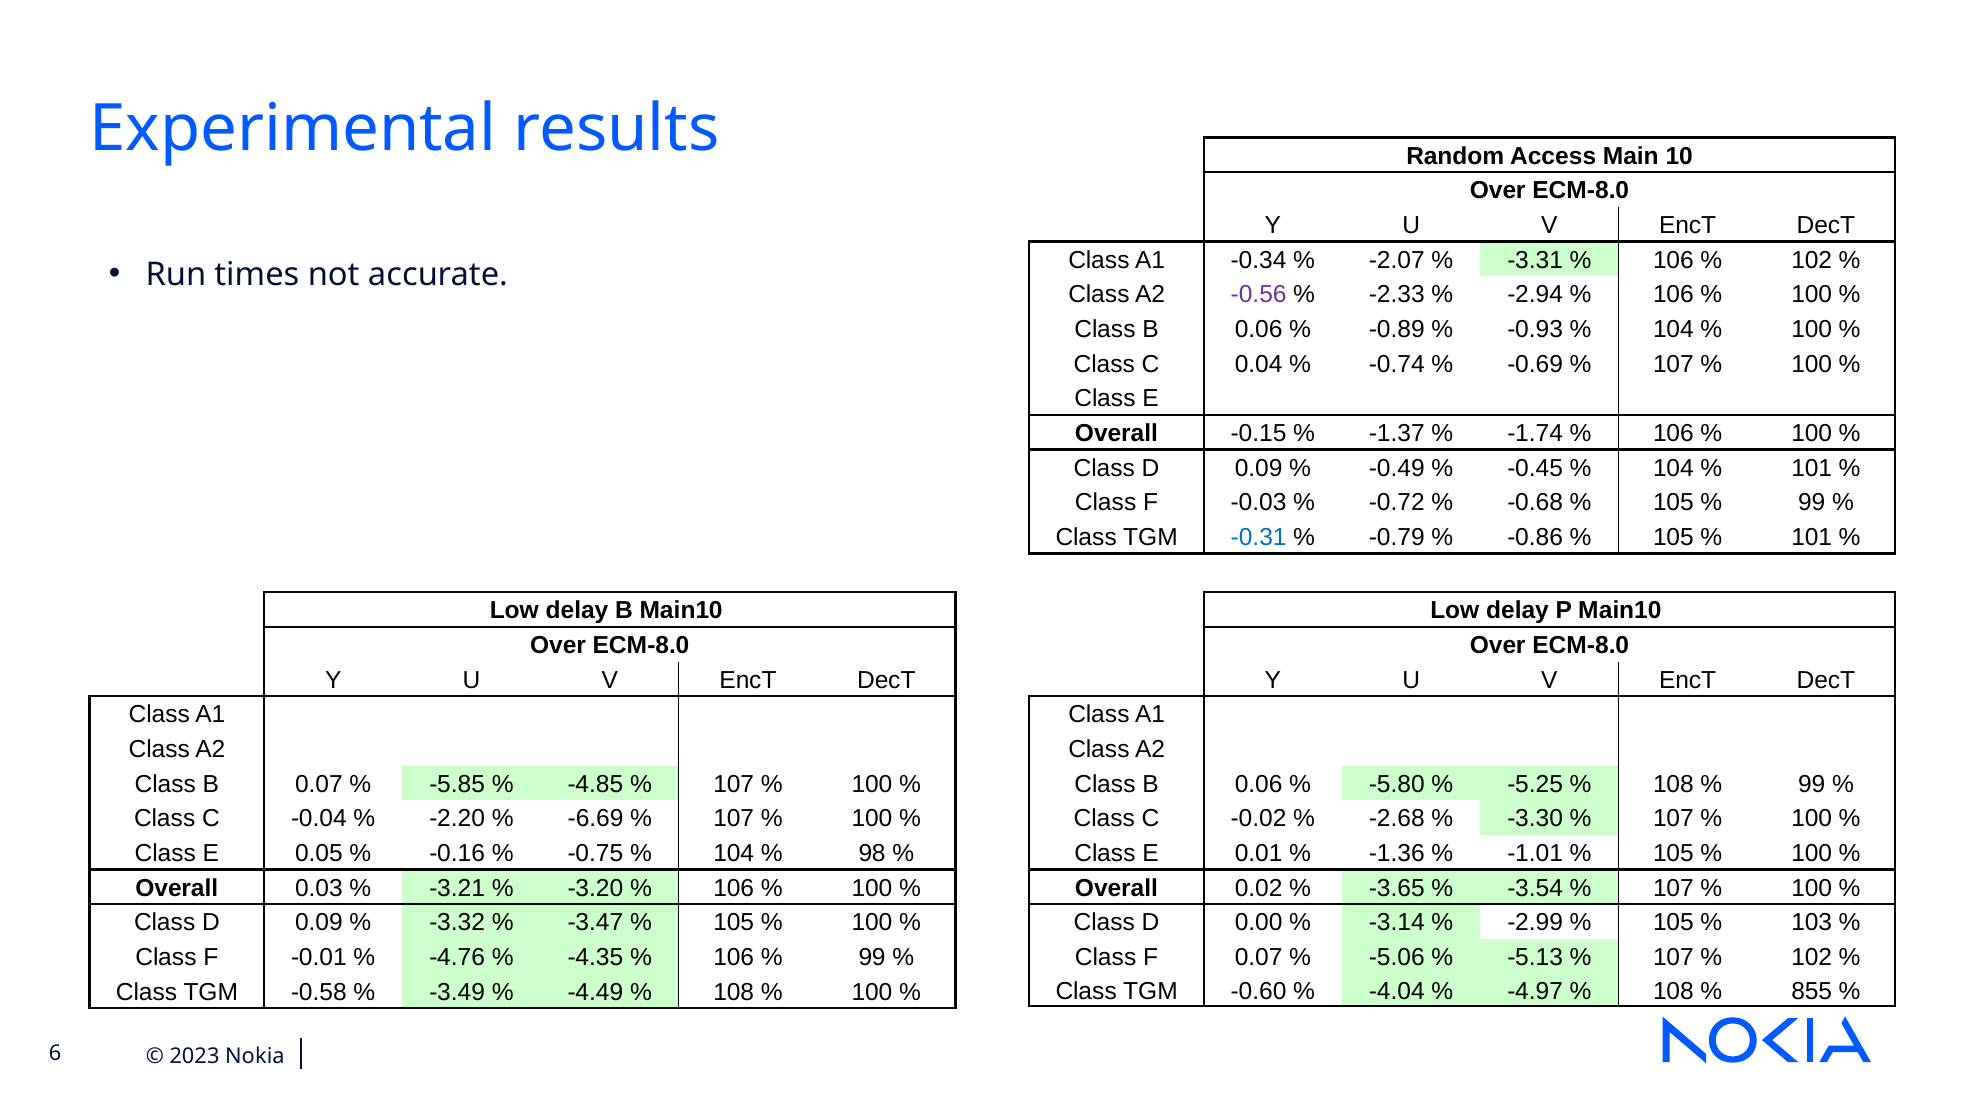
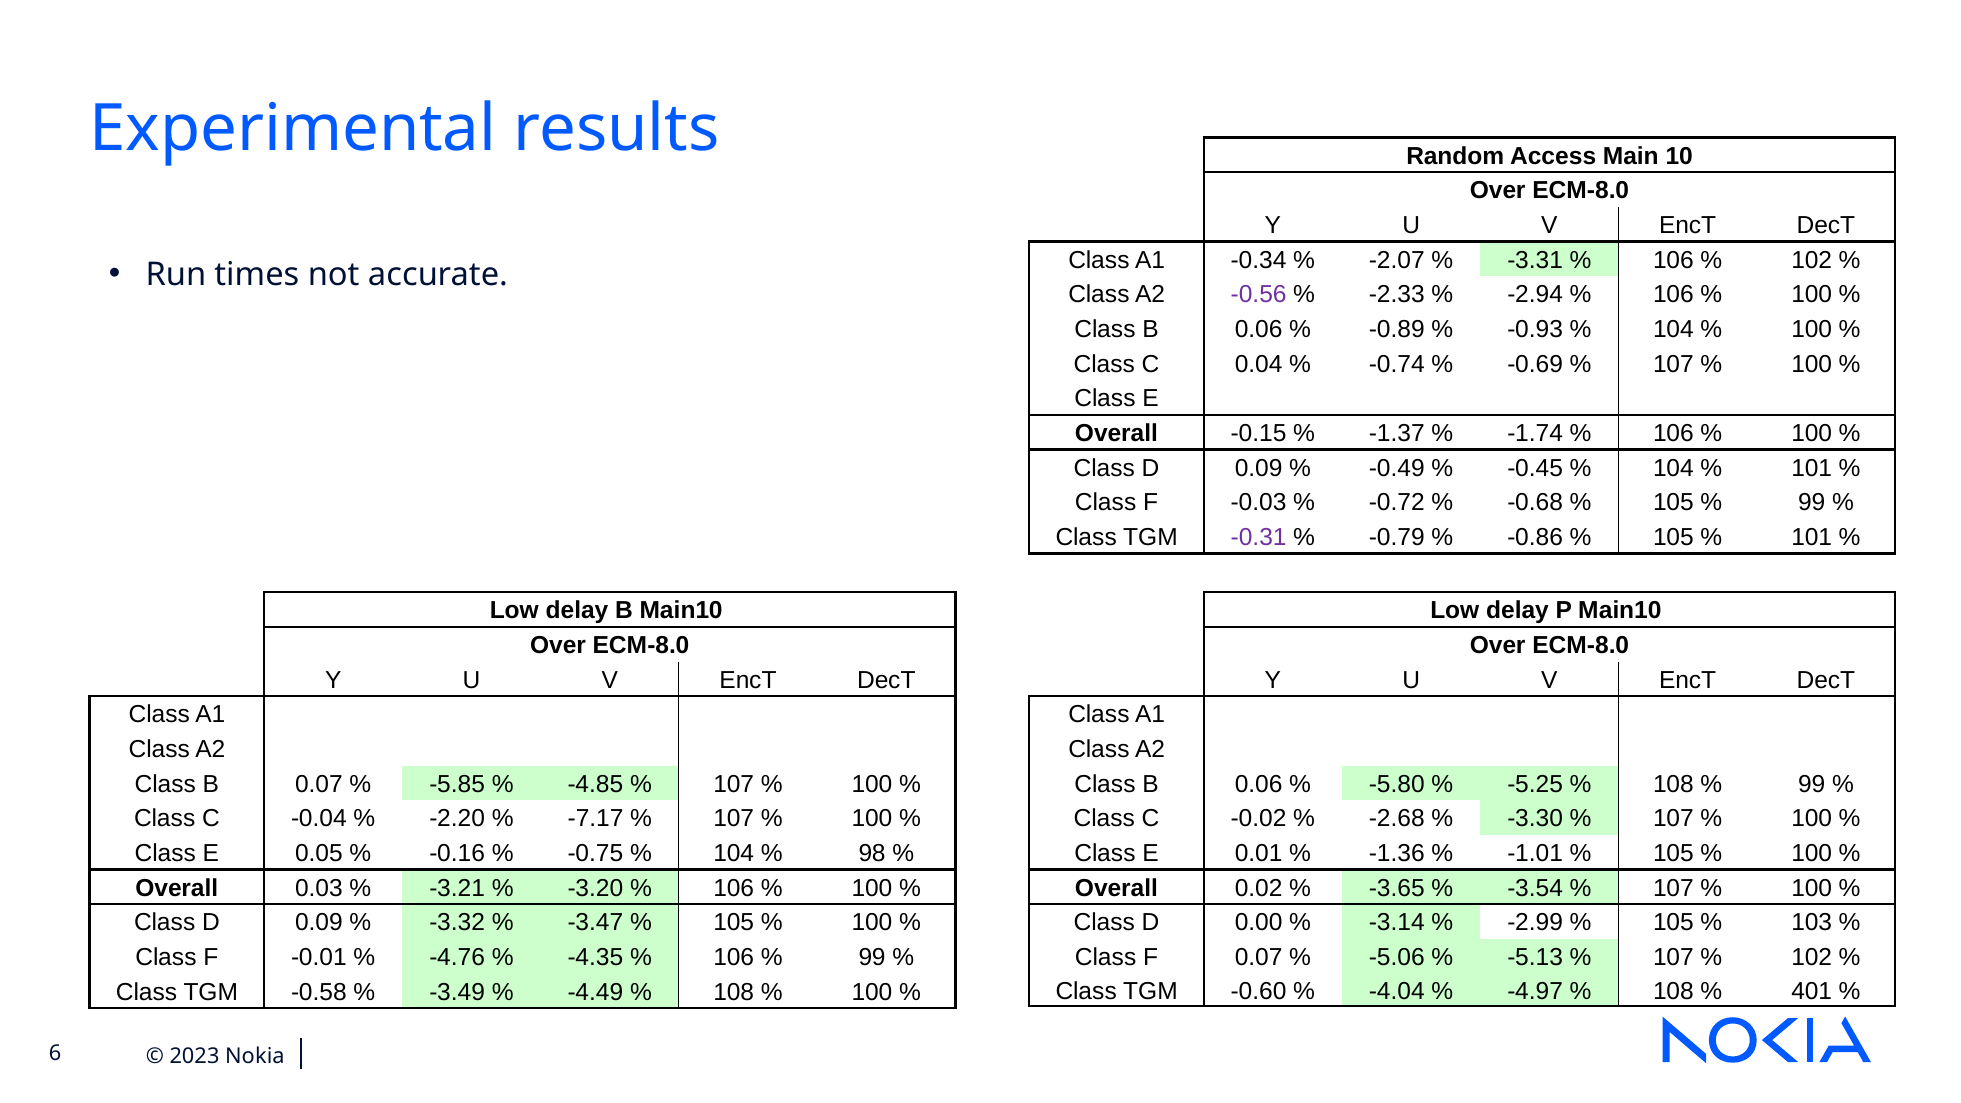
-0.31 colour: blue -> purple
-6.69: -6.69 -> -7.17
855: 855 -> 401
